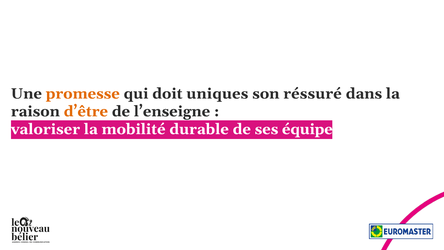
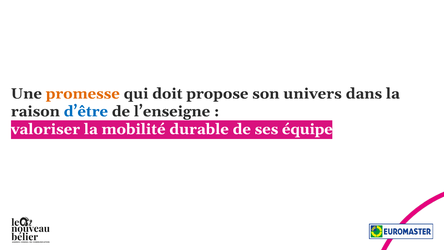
uniques: uniques -> propose
réssuré: réssuré -> univers
d’être colour: orange -> blue
